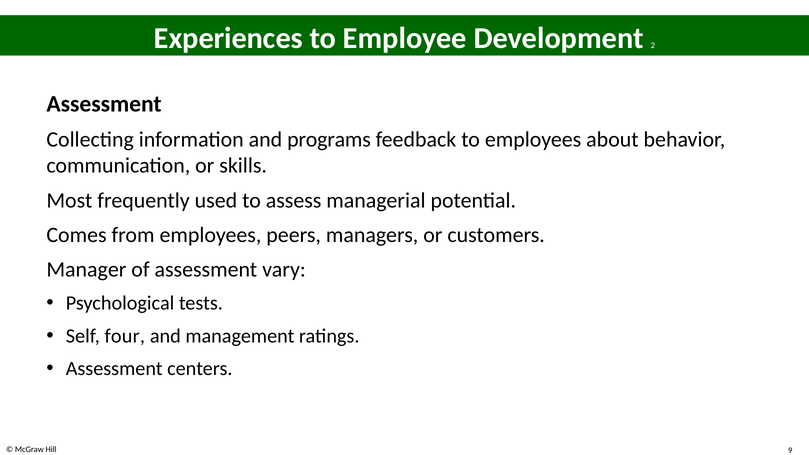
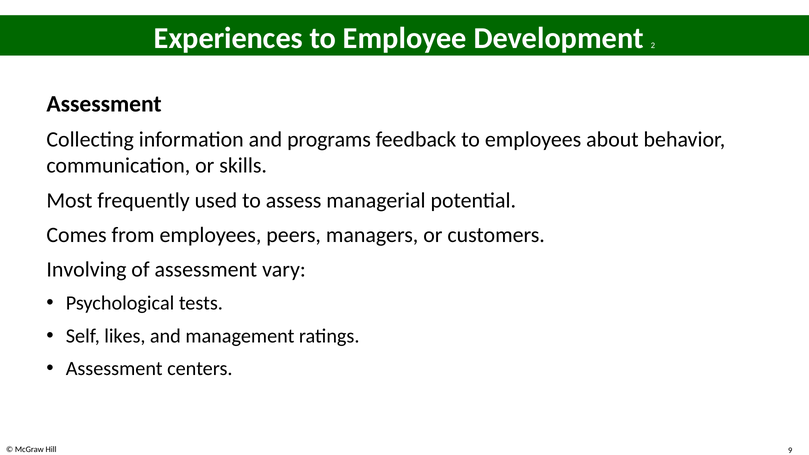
Manager: Manager -> Involving
four: four -> likes
